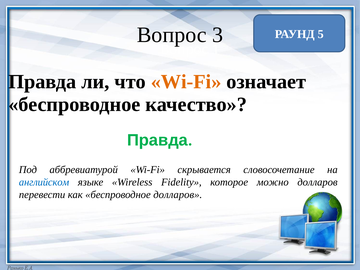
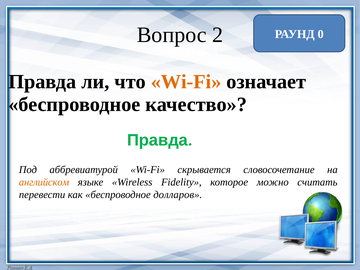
3: 3 -> 2
5: 5 -> 0
английском colour: blue -> orange
можно долларов: долларов -> считать
